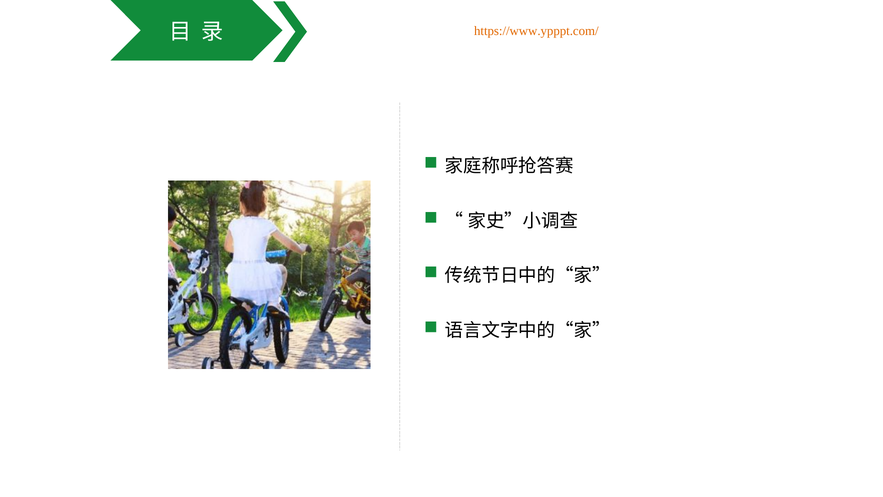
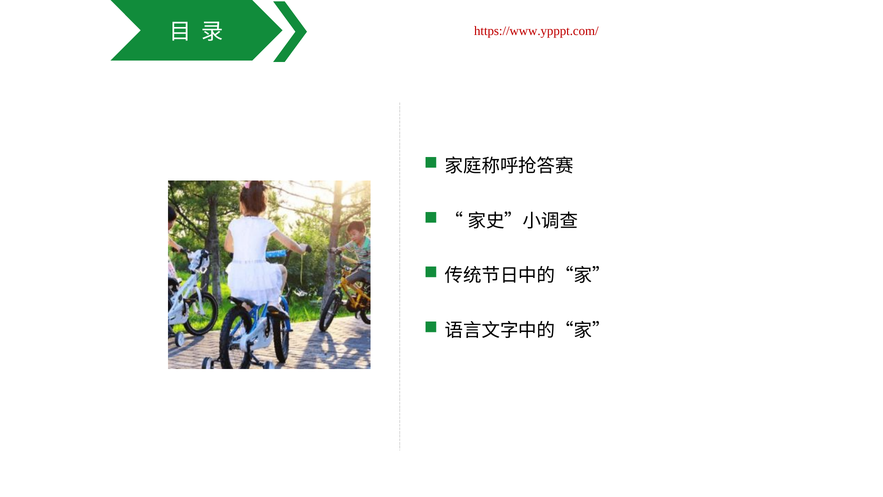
https://www.ypppt.com/ colour: orange -> red
